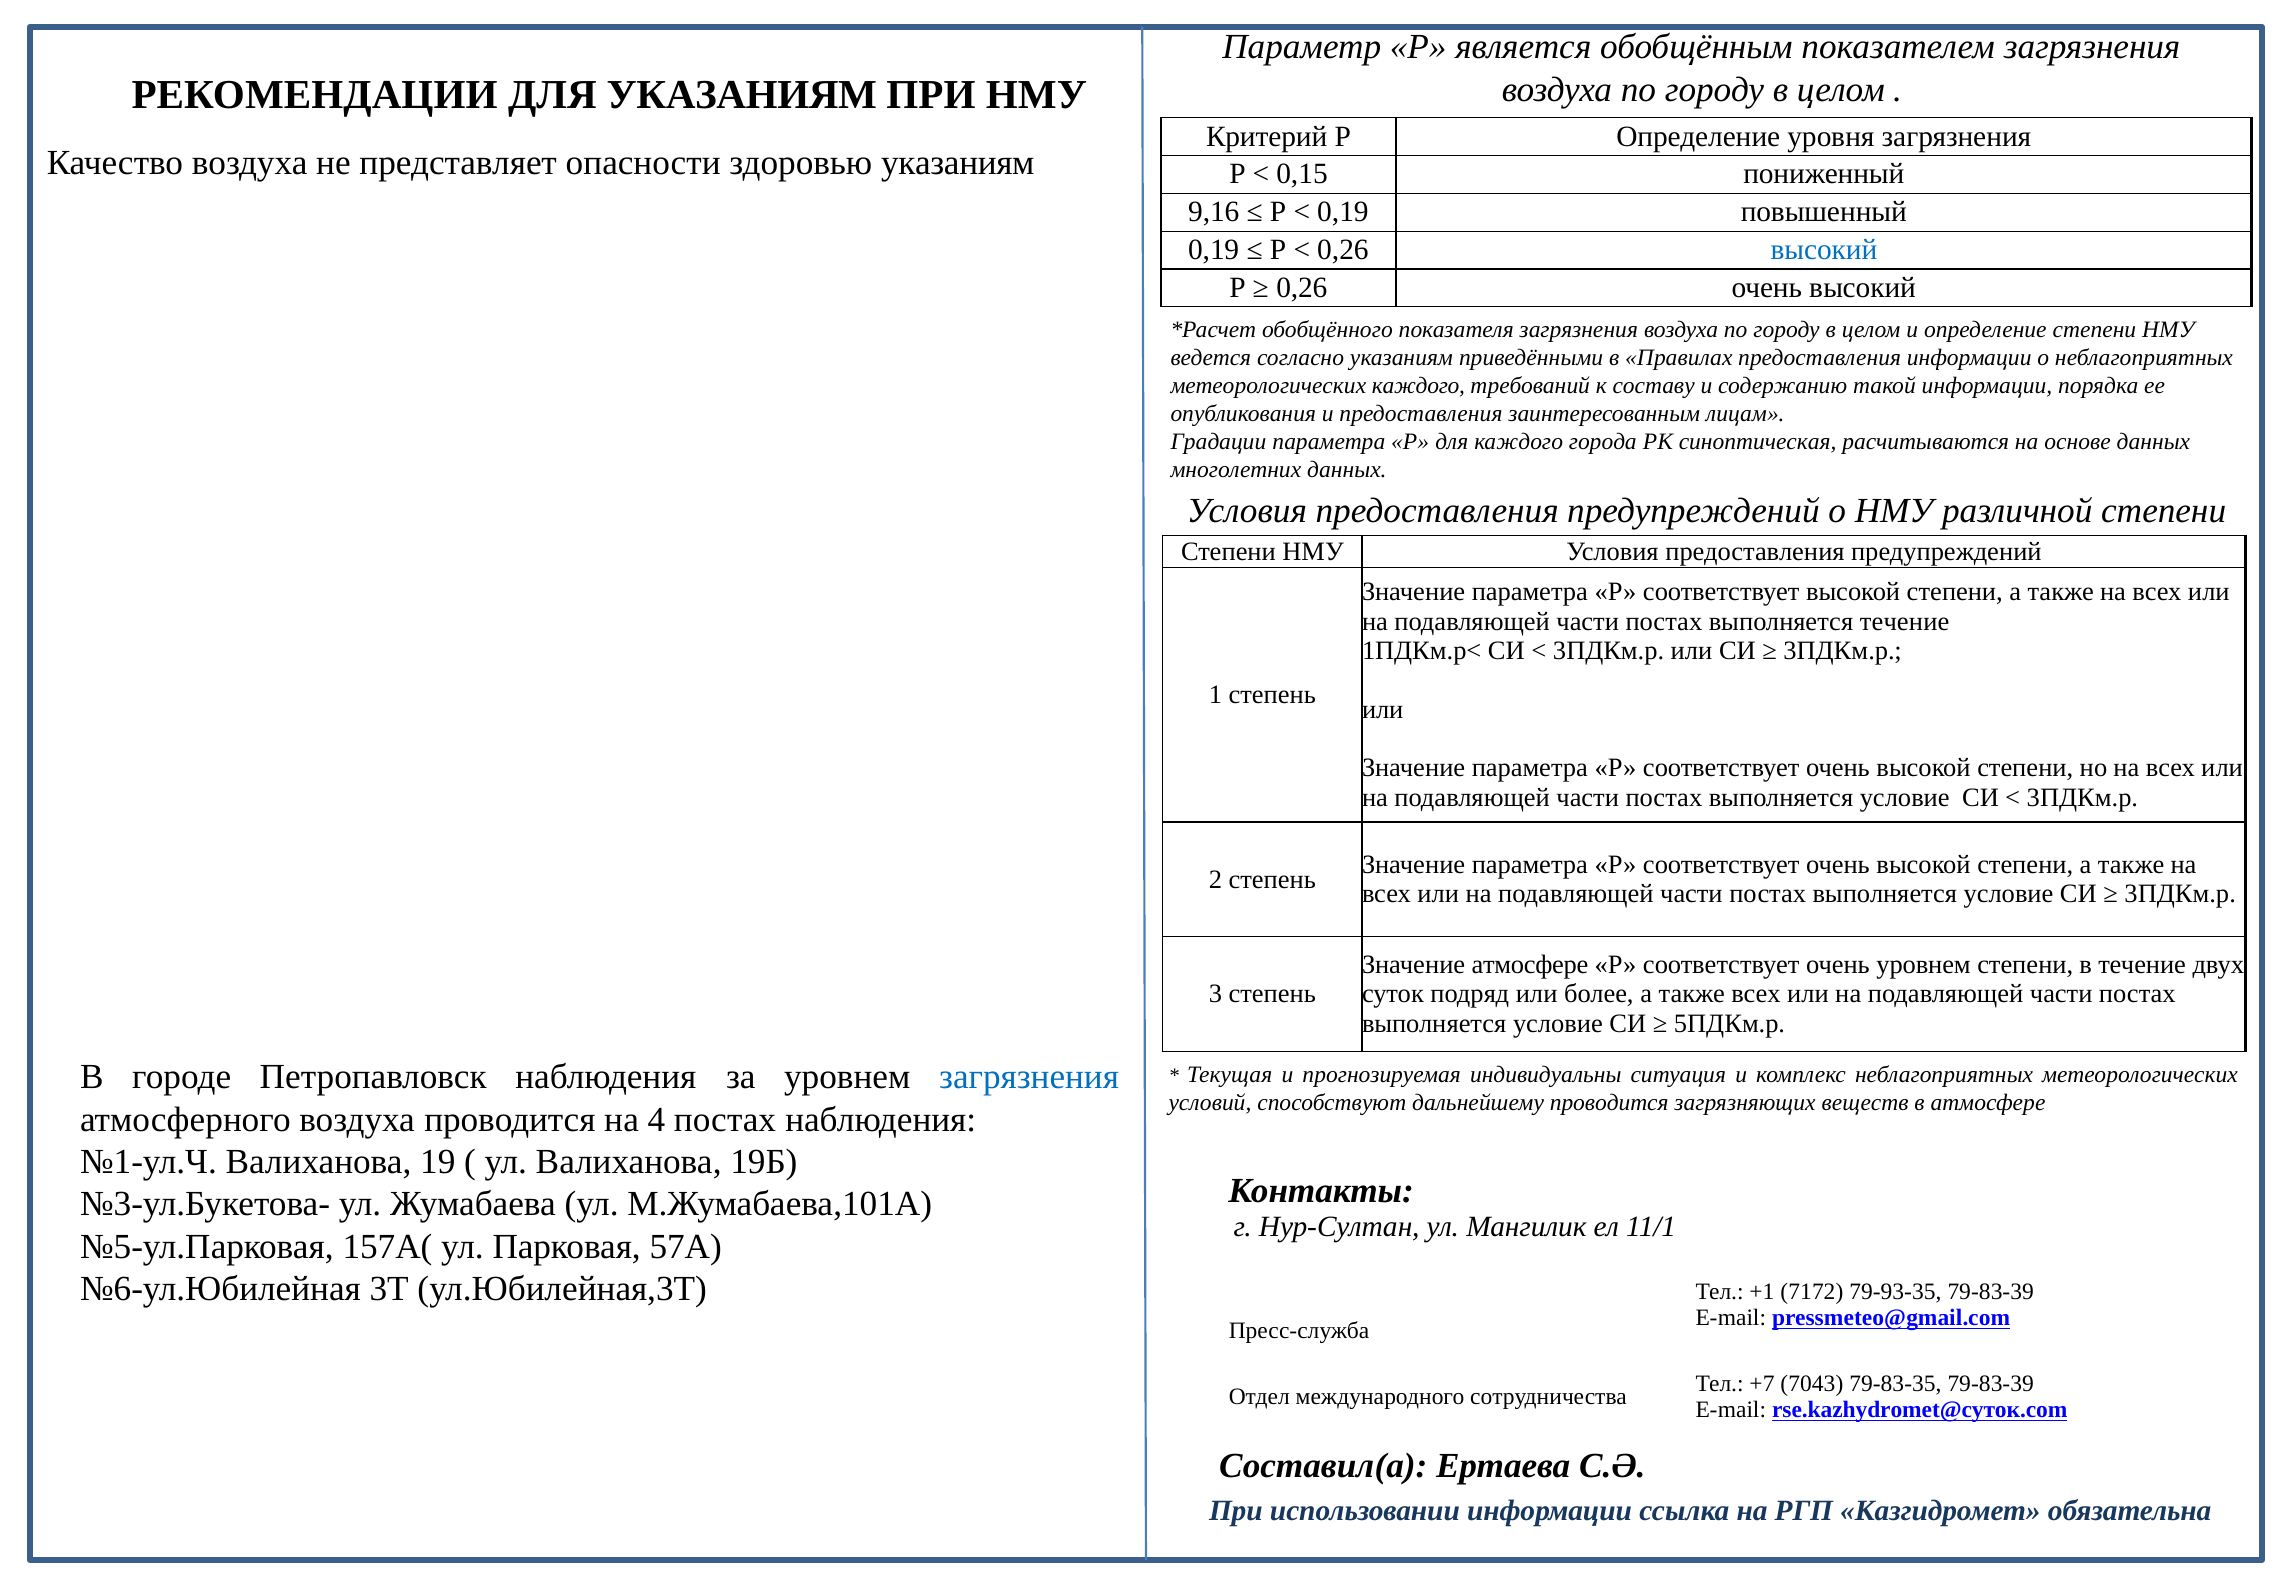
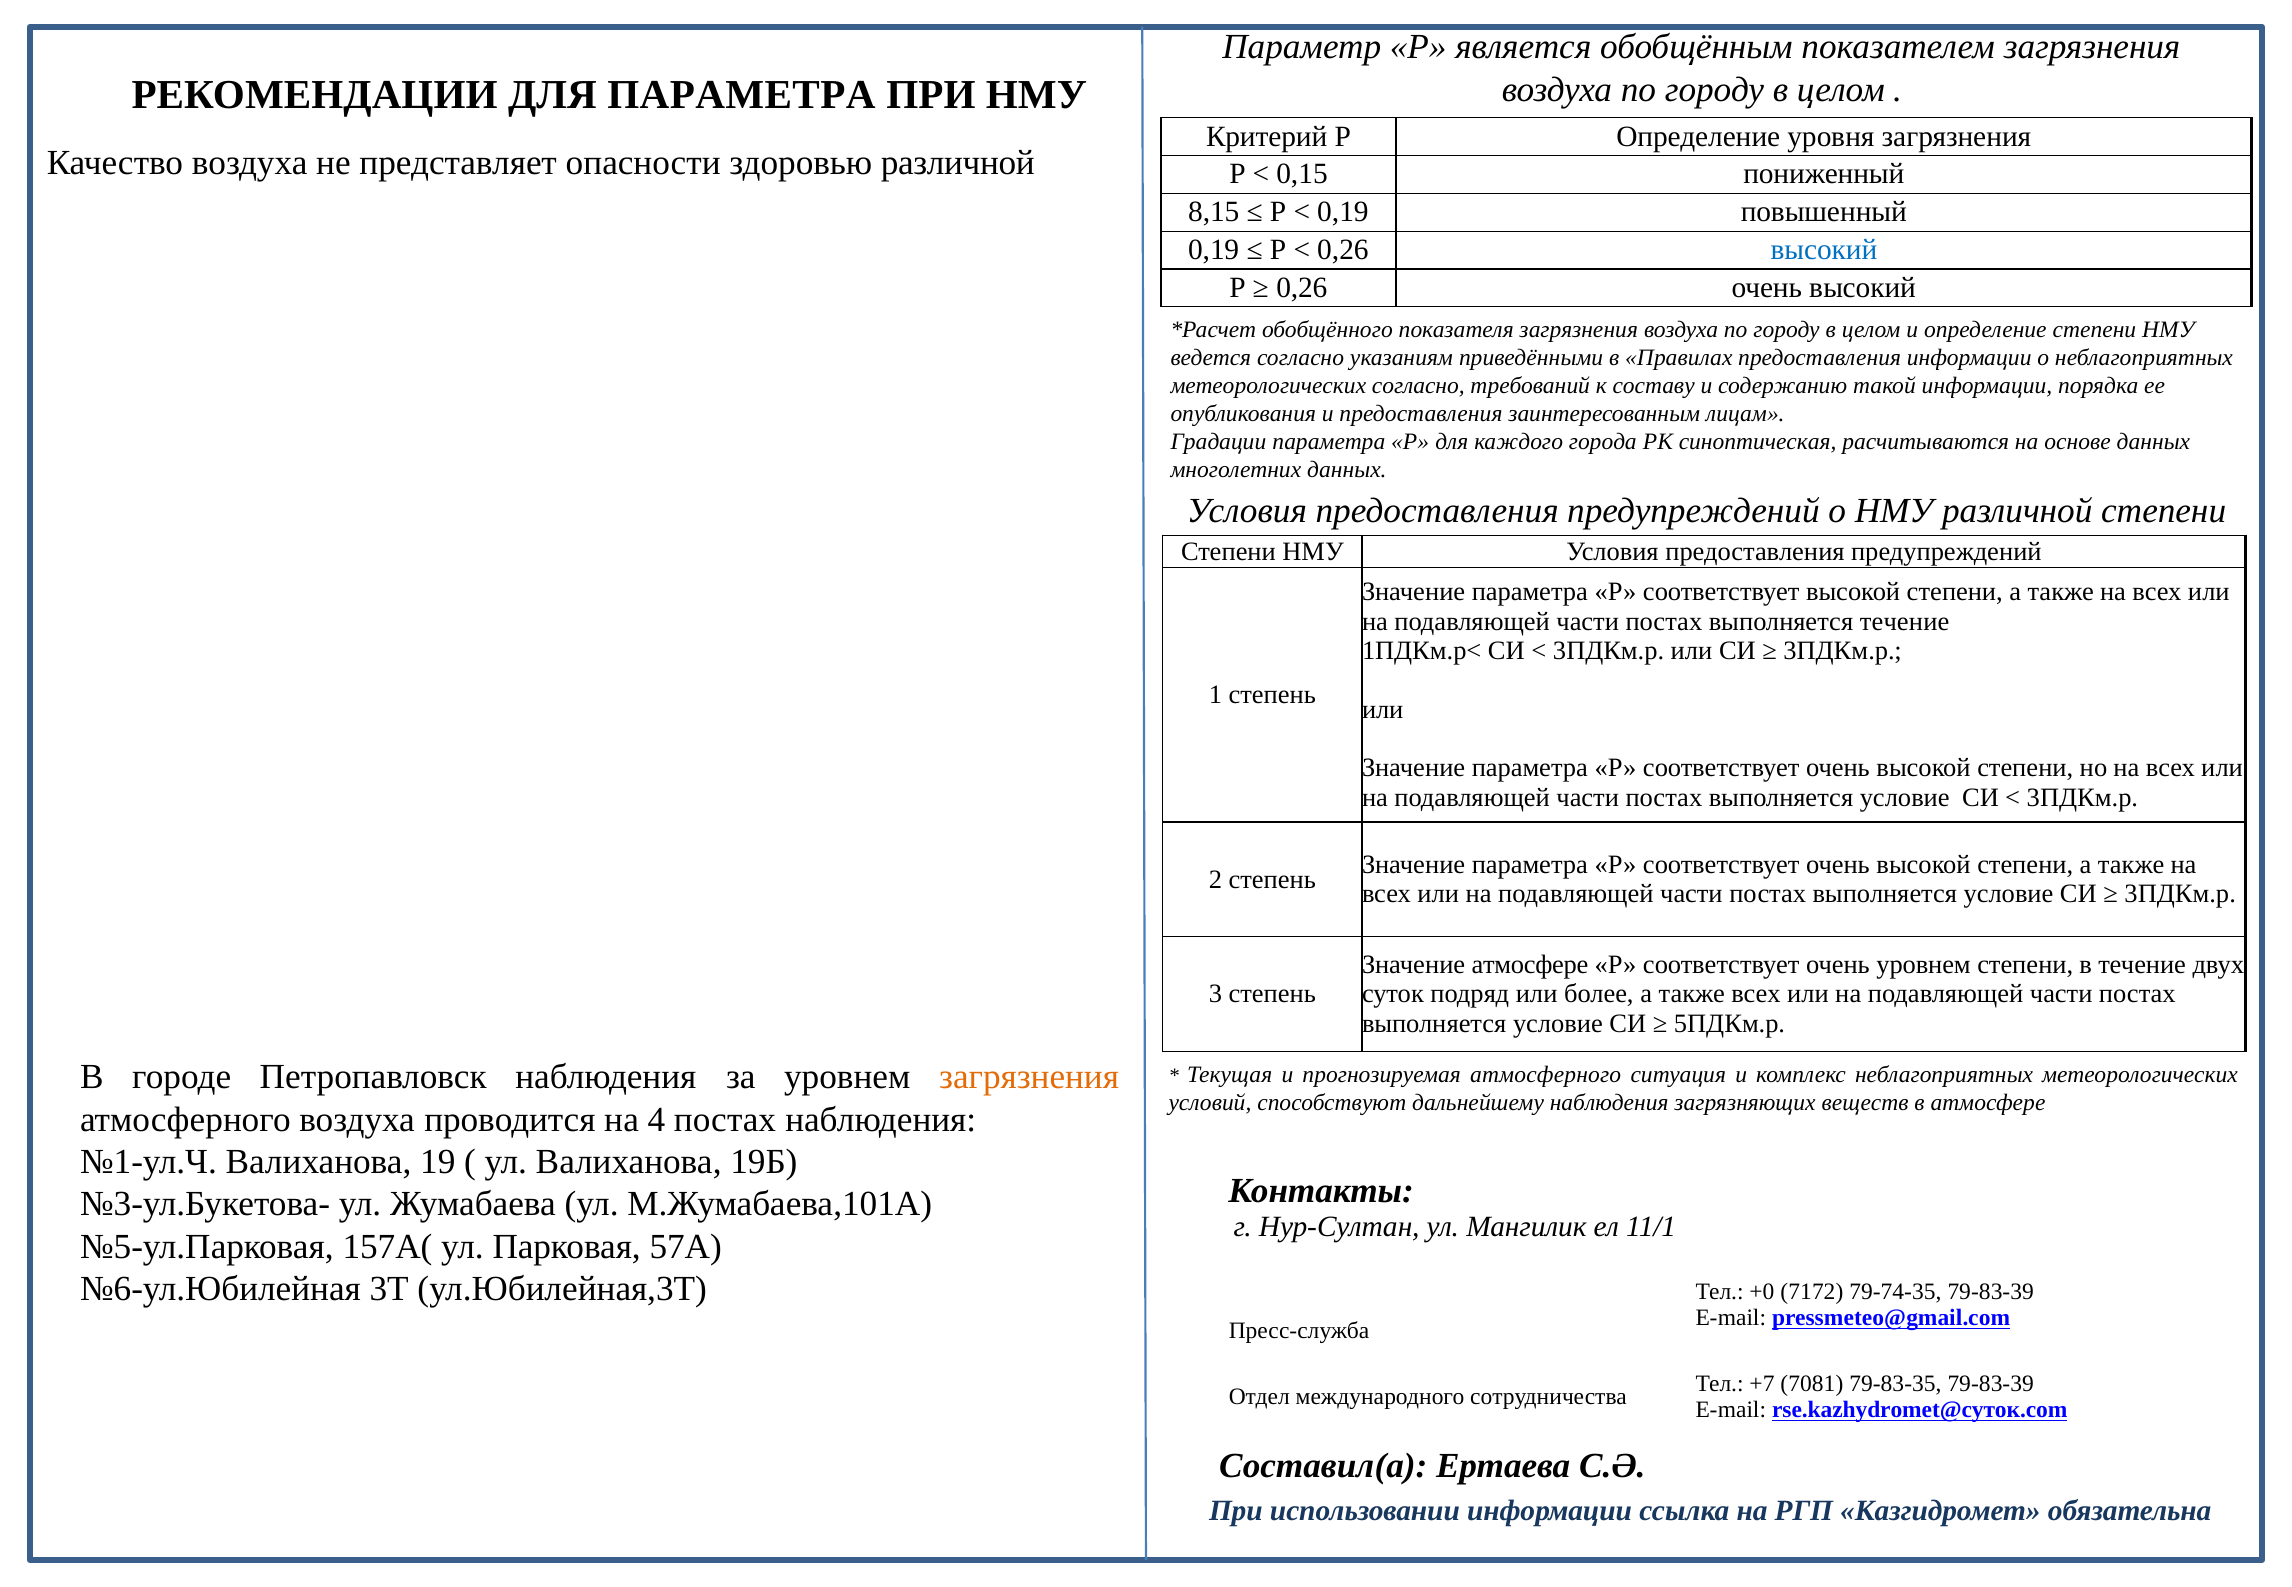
ДЛЯ УКАЗАНИЯМ: УКАЗАНИЯМ -> ПАРАМЕТРА
здоровью указаниям: указаниям -> различной
9,16: 9,16 -> 8,15
метеорологических каждого: каждого -> согласно
загрязнения at (1029, 1077) colour: blue -> orange
прогнозируемая индивидуальны: индивидуальны -> атмосферного
дальнейшему проводится: проводится -> наблюдения
+1: +1 -> +0
79-93-35: 79-93-35 -> 79-74-35
7043: 7043 -> 7081
